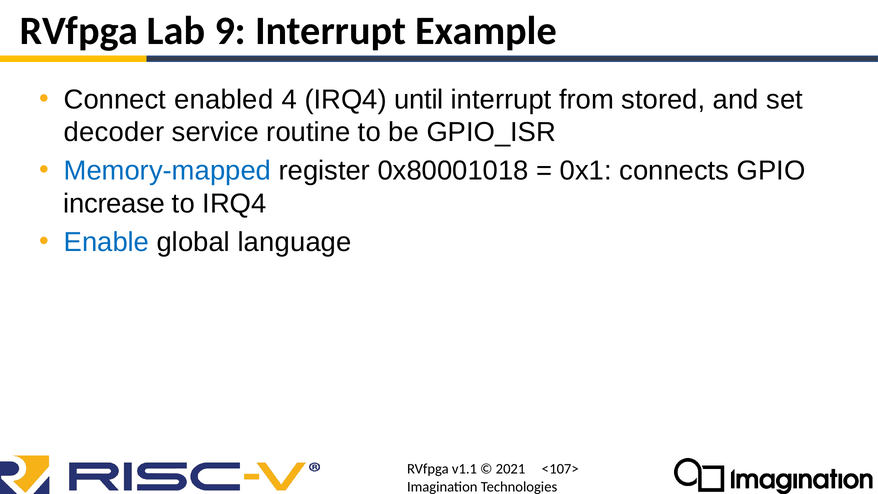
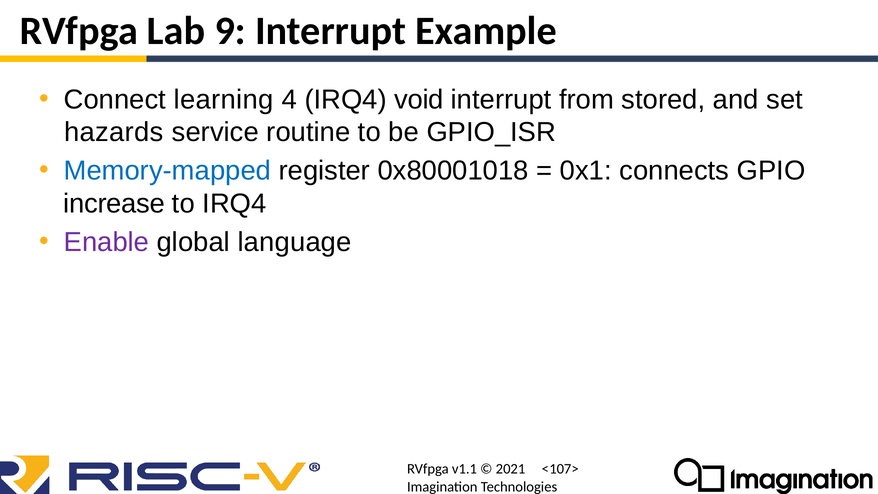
enabled: enabled -> learning
until: until -> void
decoder: decoder -> hazards
Enable colour: blue -> purple
